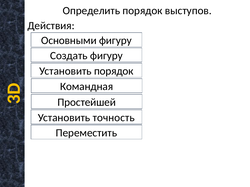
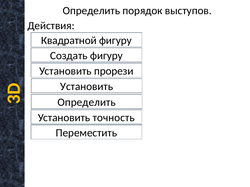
Основными: Основными -> Квадратной
Установить порядок: порядок -> прорези
Командная at (87, 87): Командная -> Установить
Простейшей at (87, 103): Простейшей -> Определить
